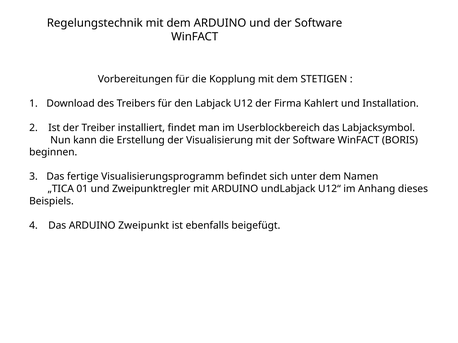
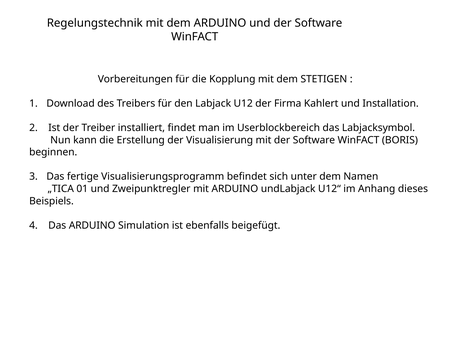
Zweipunkt: Zweipunkt -> Simulation
